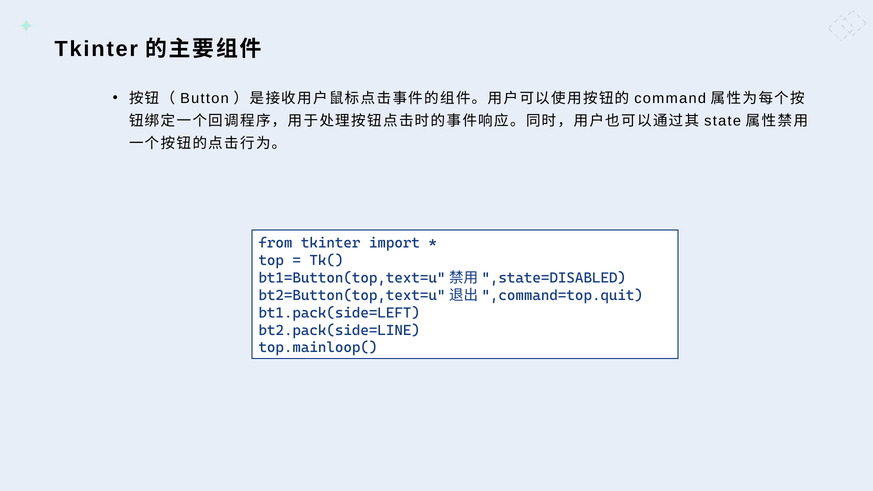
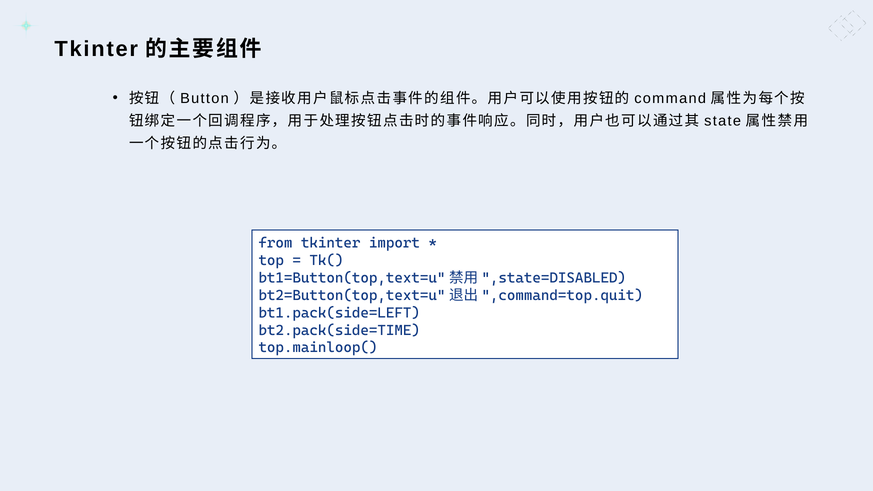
bt2.pack(side=LINE: bt2.pack(side=LINE -> bt2.pack(side=TIME
